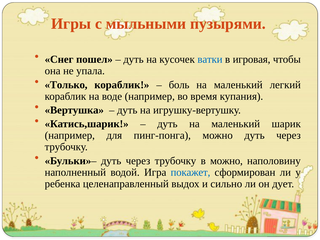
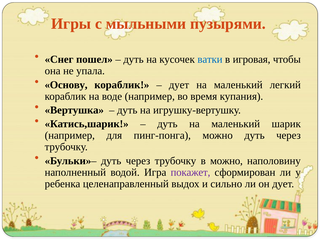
Только: Только -> Основу
боль at (179, 85): боль -> дует
покажет colour: blue -> purple
